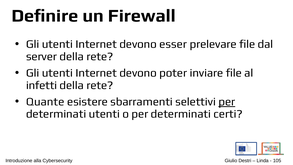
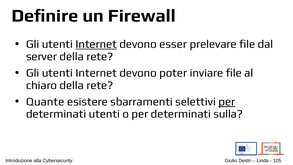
Internet at (96, 44) underline: none -> present
infetti: infetti -> chiaro
certi: certi -> sulla
